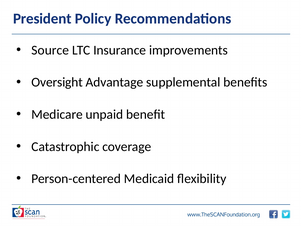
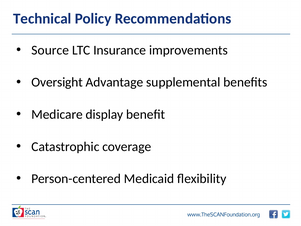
President: President -> Technical
unpaid: unpaid -> display
